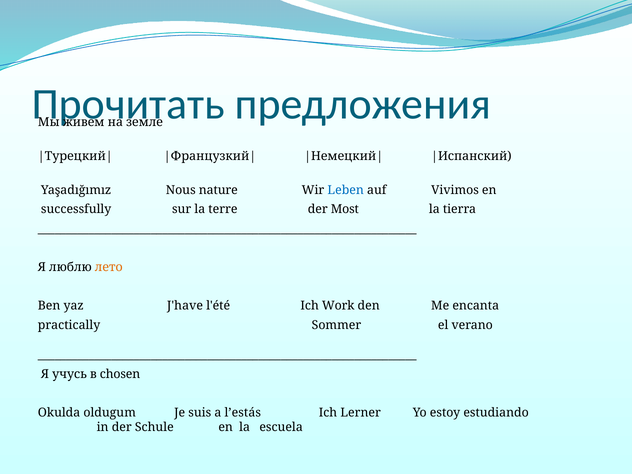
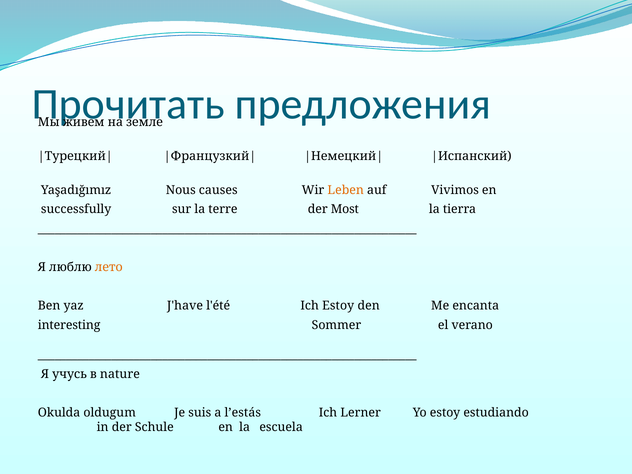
nature: nature -> causes
Leben colour: blue -> orange
Ich Work: Work -> Estoy
practically: practically -> interesting
chosen: chosen -> nature
